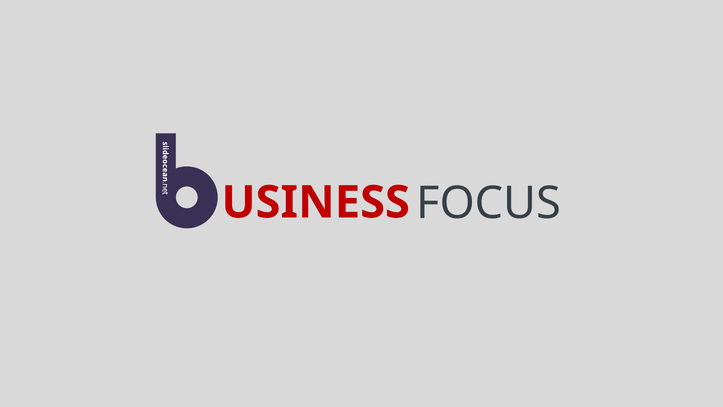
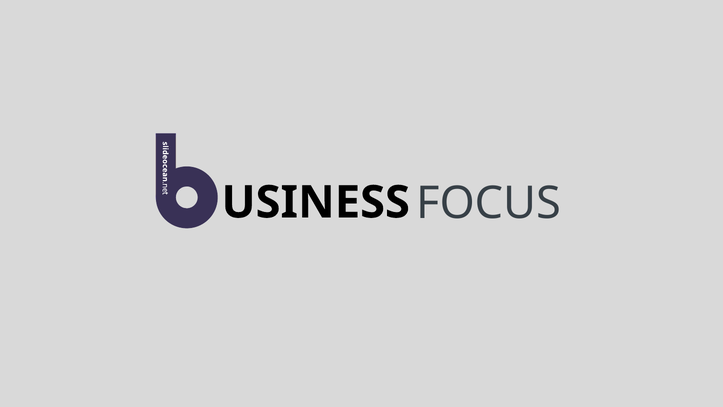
USINESS colour: red -> black
